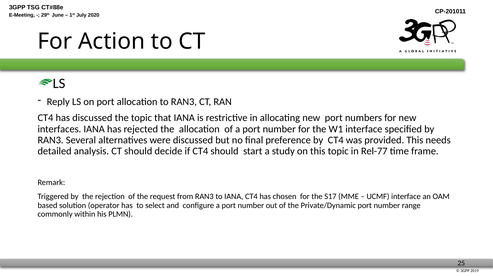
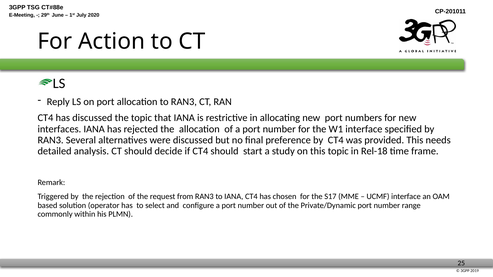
Rel-77: Rel-77 -> Rel-18
